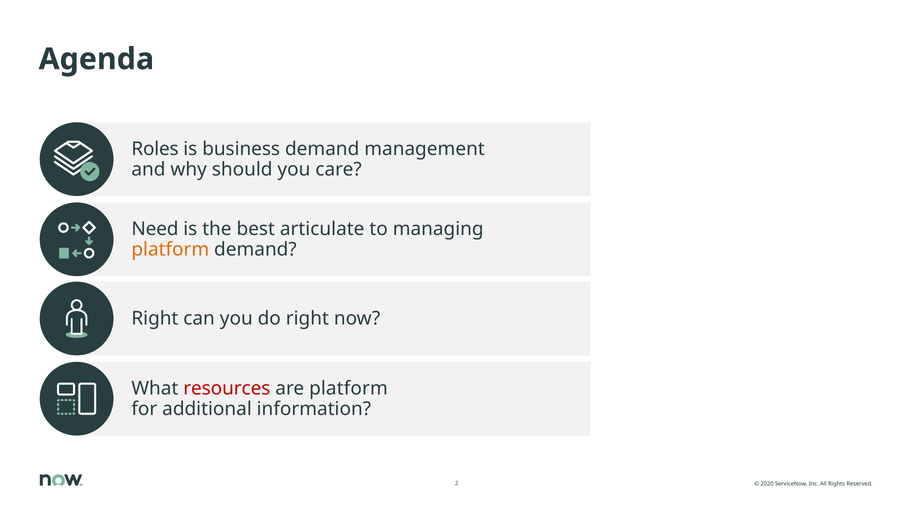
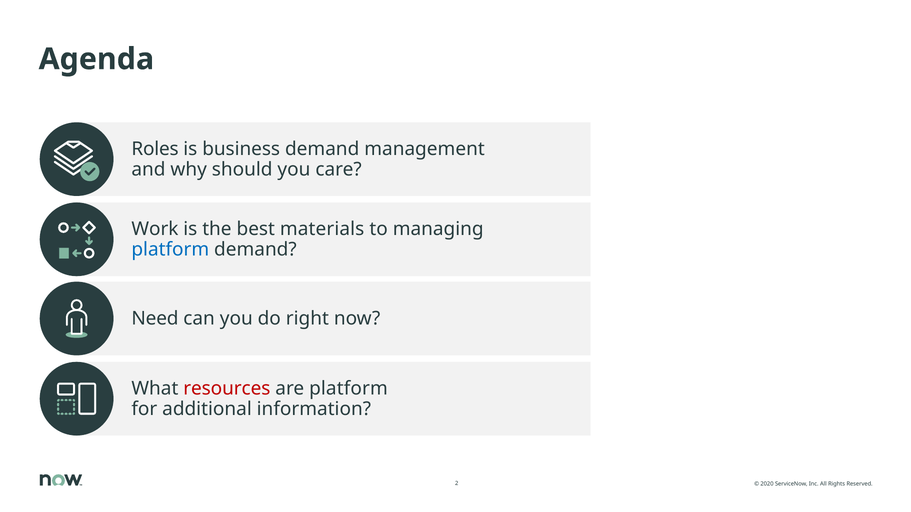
Need: Need -> Work
articulate: articulate -> materials
platform at (170, 250) colour: orange -> blue
Right at (155, 319): Right -> Need
